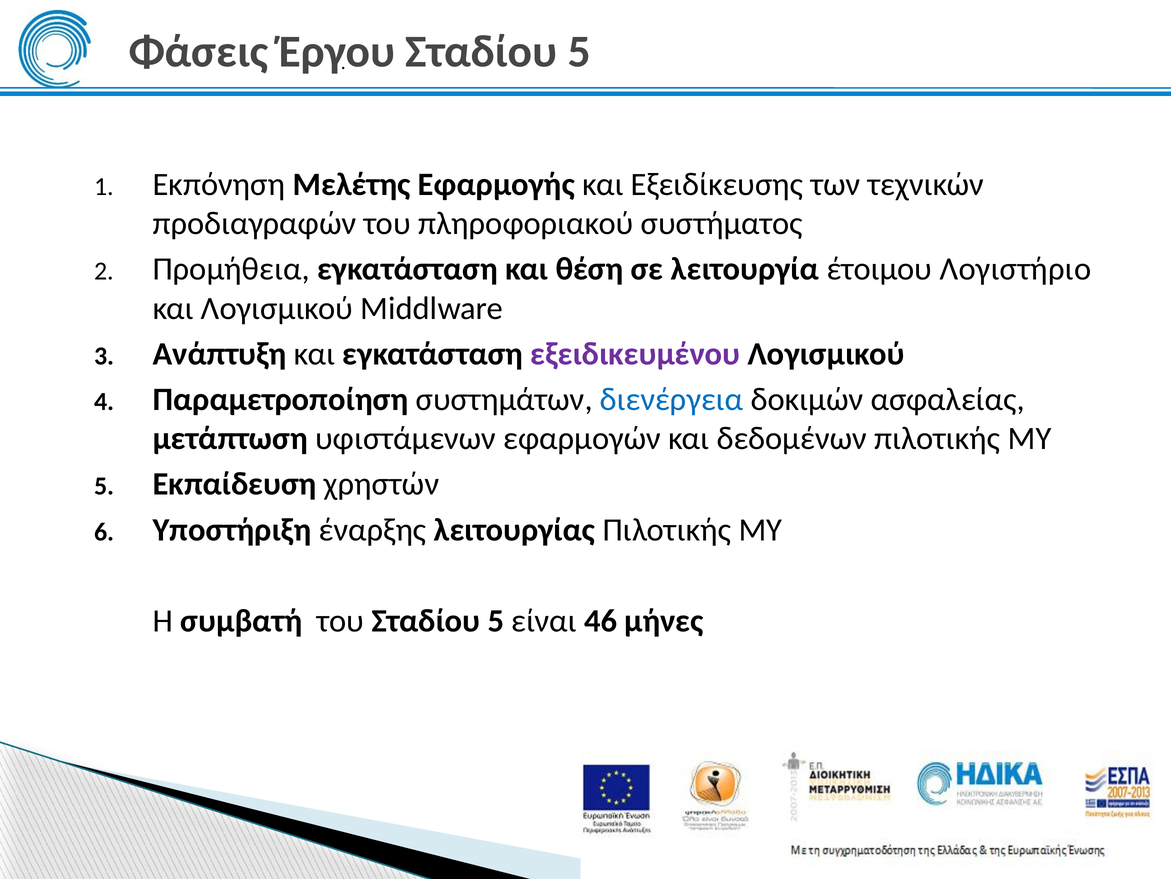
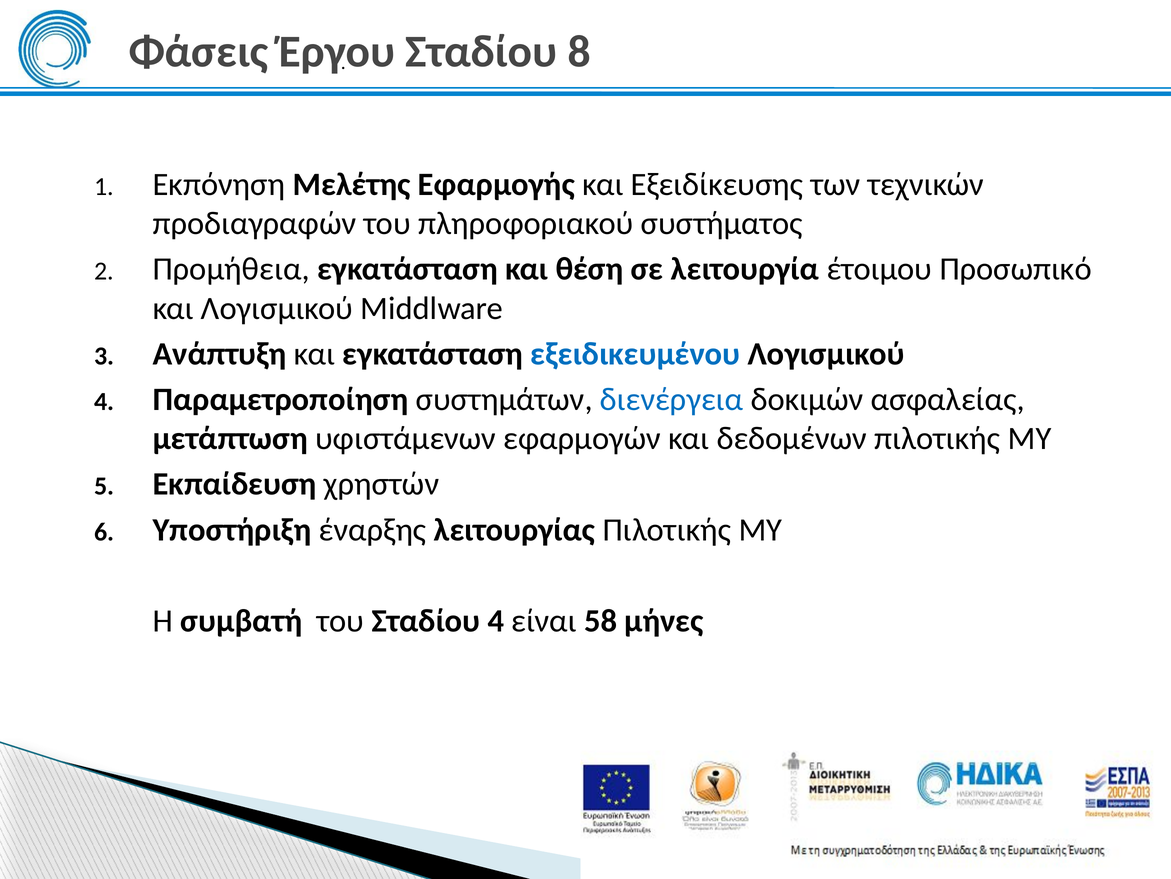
5 at (579, 52): 5 -> 8
Λογιστήριο: Λογιστήριο -> Προσωπικό
εξειδικευμένου colour: purple -> blue
του Σταδίου 5: 5 -> 4
46: 46 -> 58
